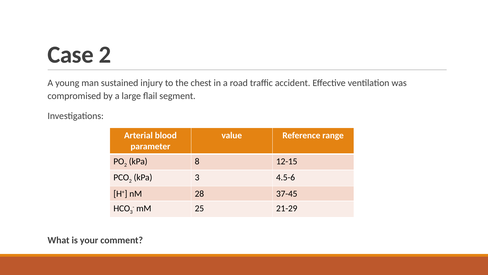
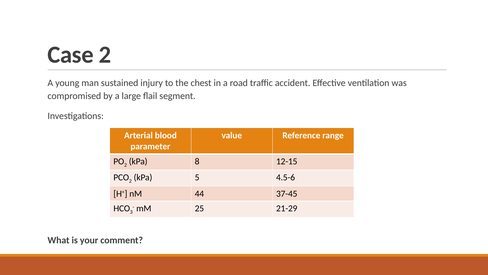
kPa 3: 3 -> 5
28: 28 -> 44
